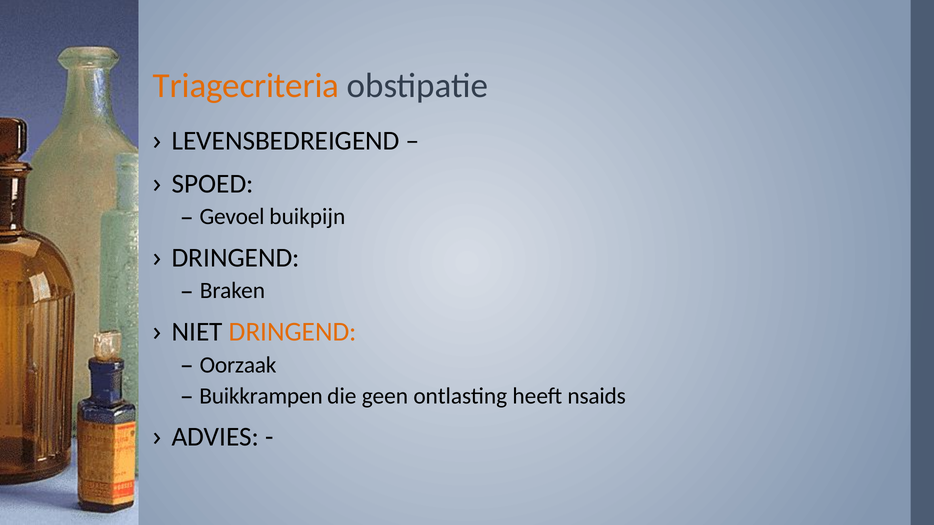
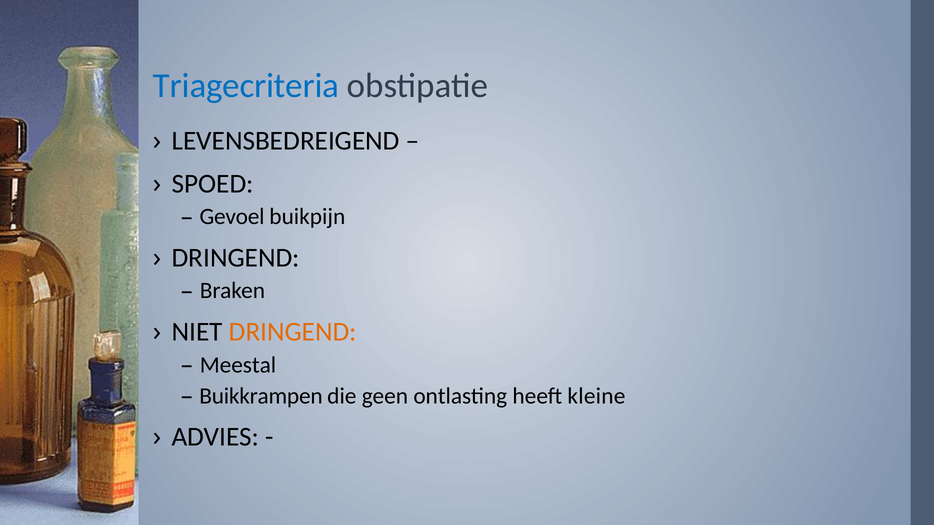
Triagecriteria colour: orange -> blue
Oorzaak: Oorzaak -> Meestal
nsaids: nsaids -> kleine
